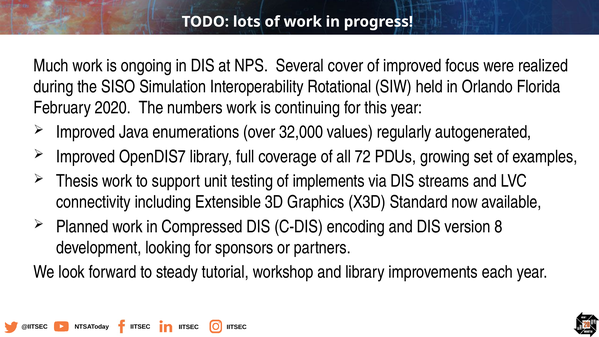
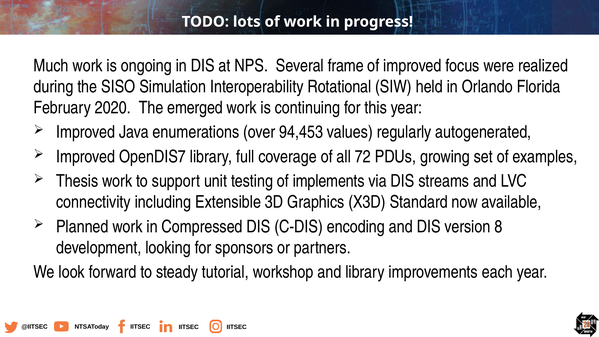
cover: cover -> frame
numbers: numbers -> emerged
32,000: 32,000 -> 94,453
